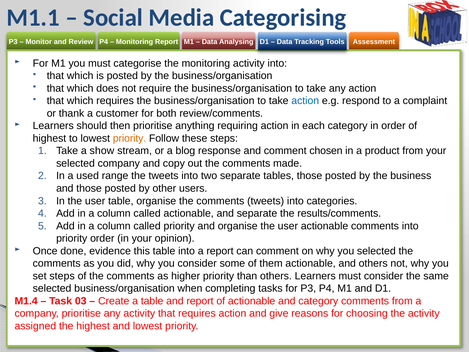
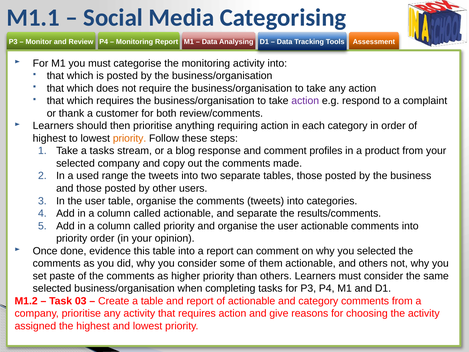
action at (305, 101) colour: blue -> purple
a show: show -> tasks
chosen: chosen -> profiles
set steps: steps -> paste
M1.4: M1.4 -> M1.2
